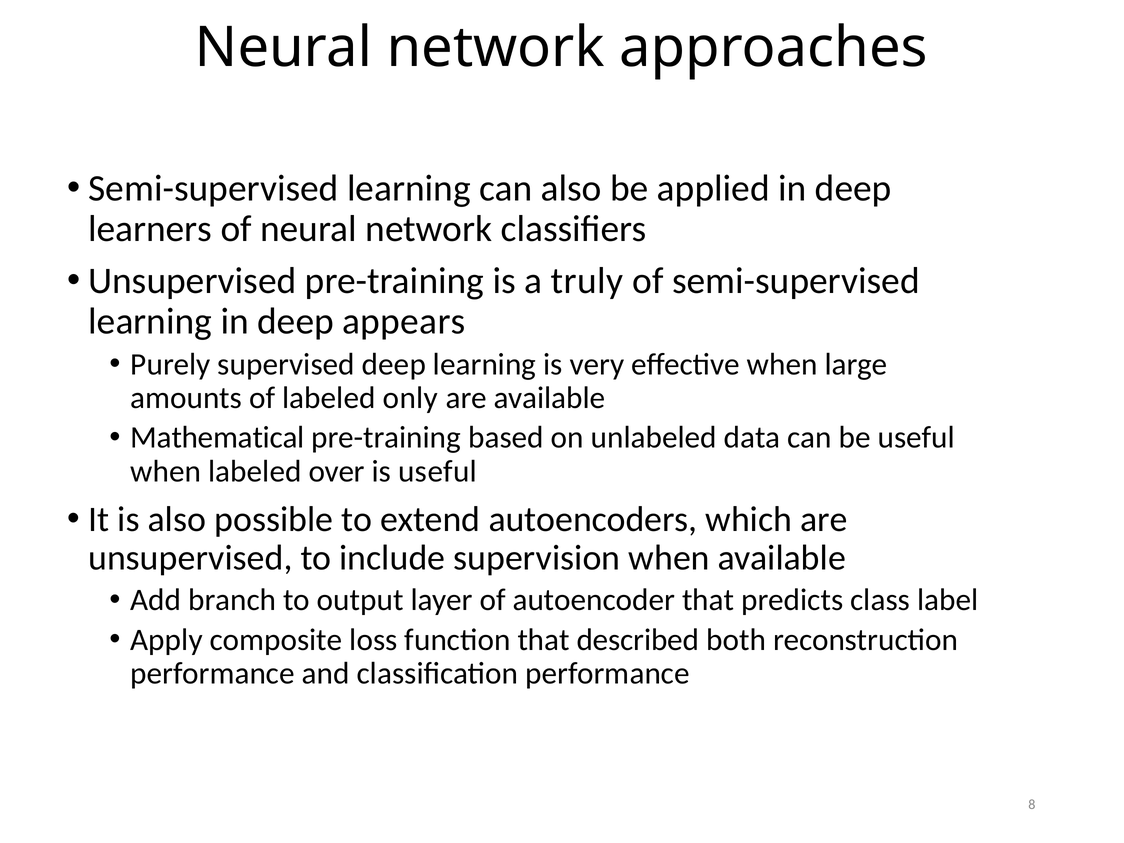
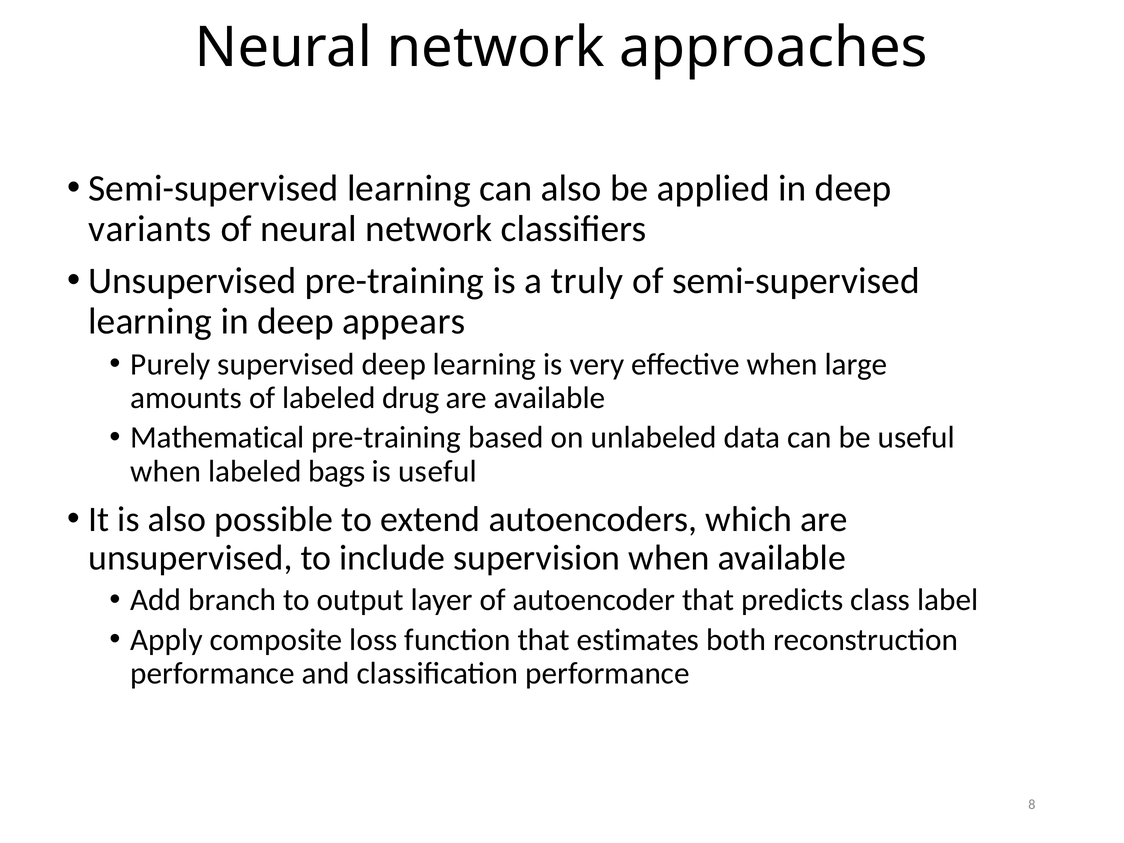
learners: learners -> variants
only: only -> drug
over: over -> bags
described: described -> estimates
